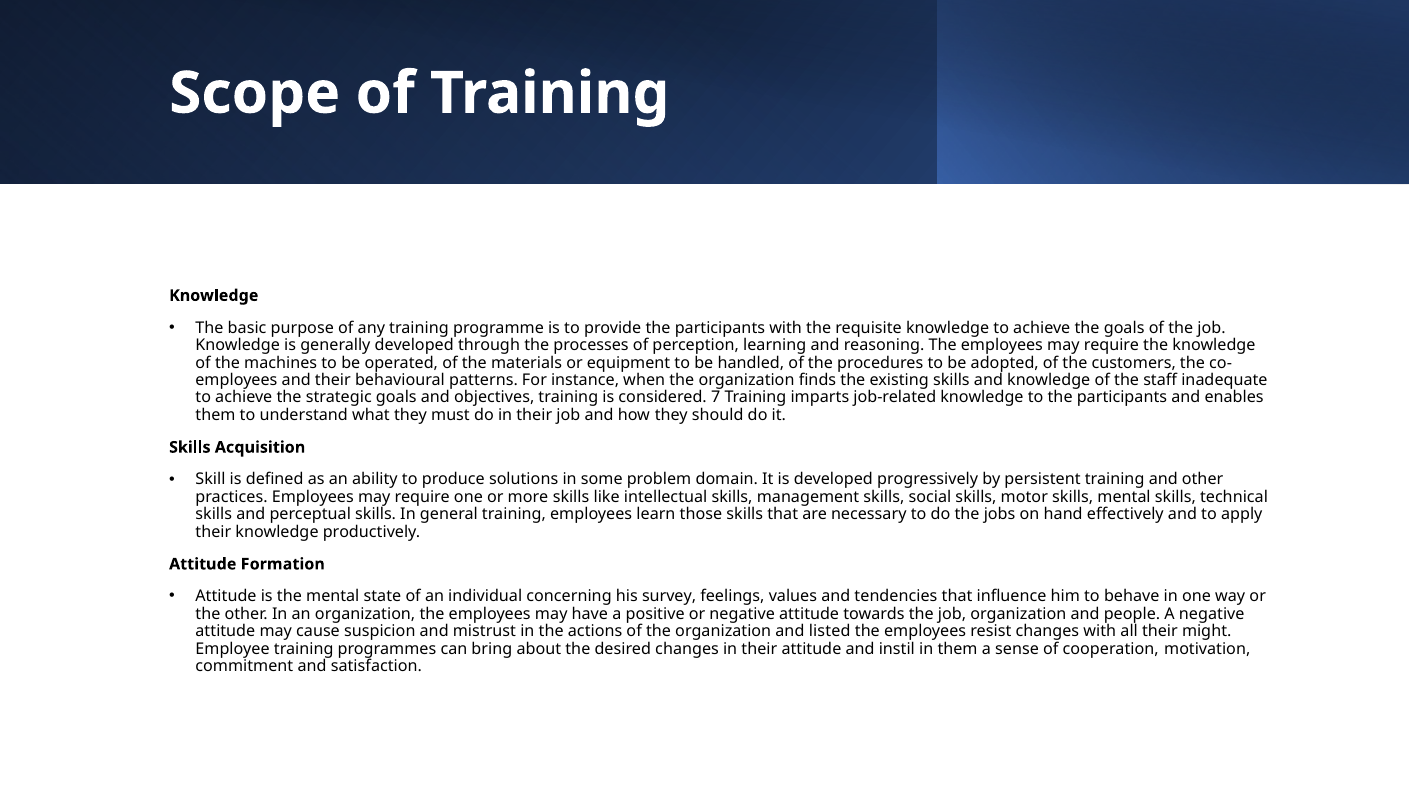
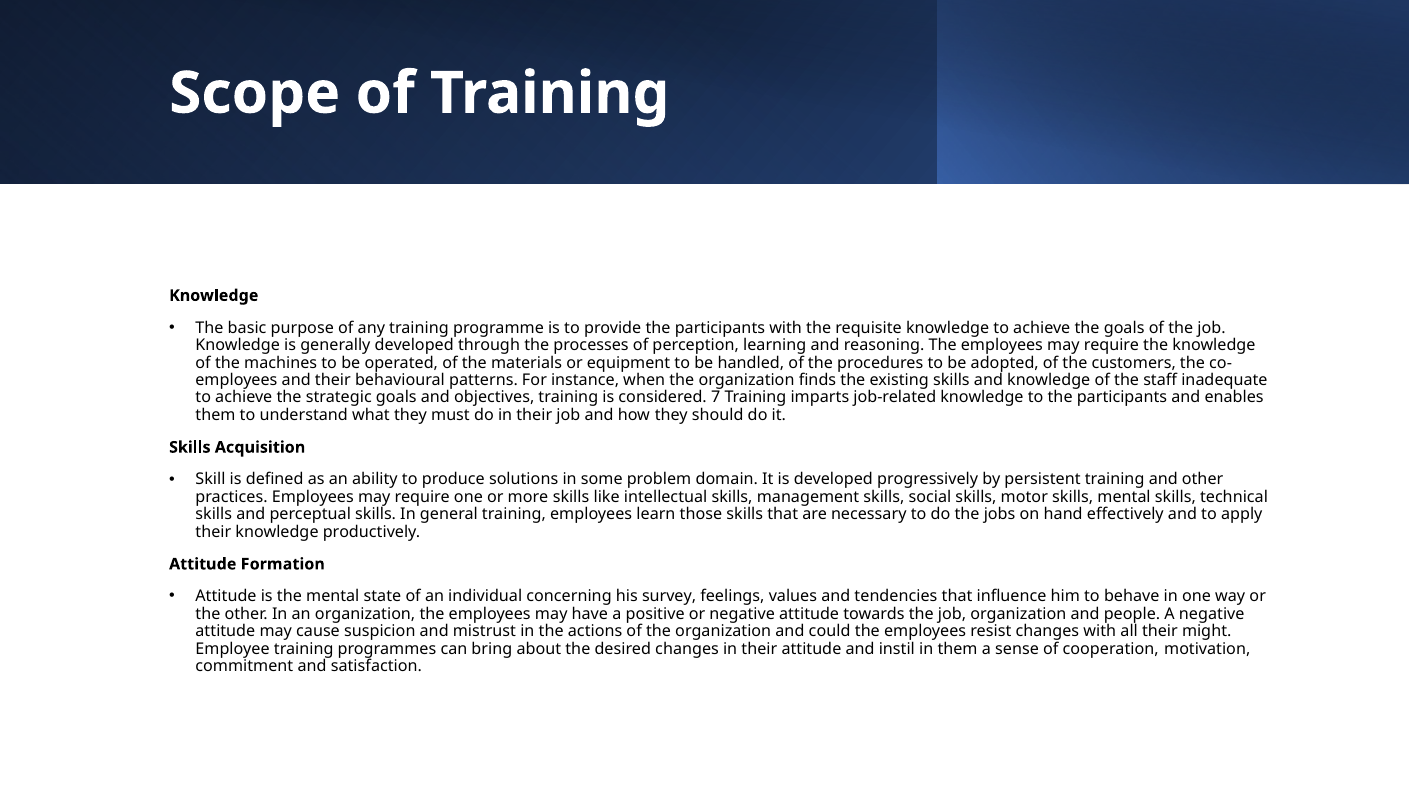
listed: listed -> could
